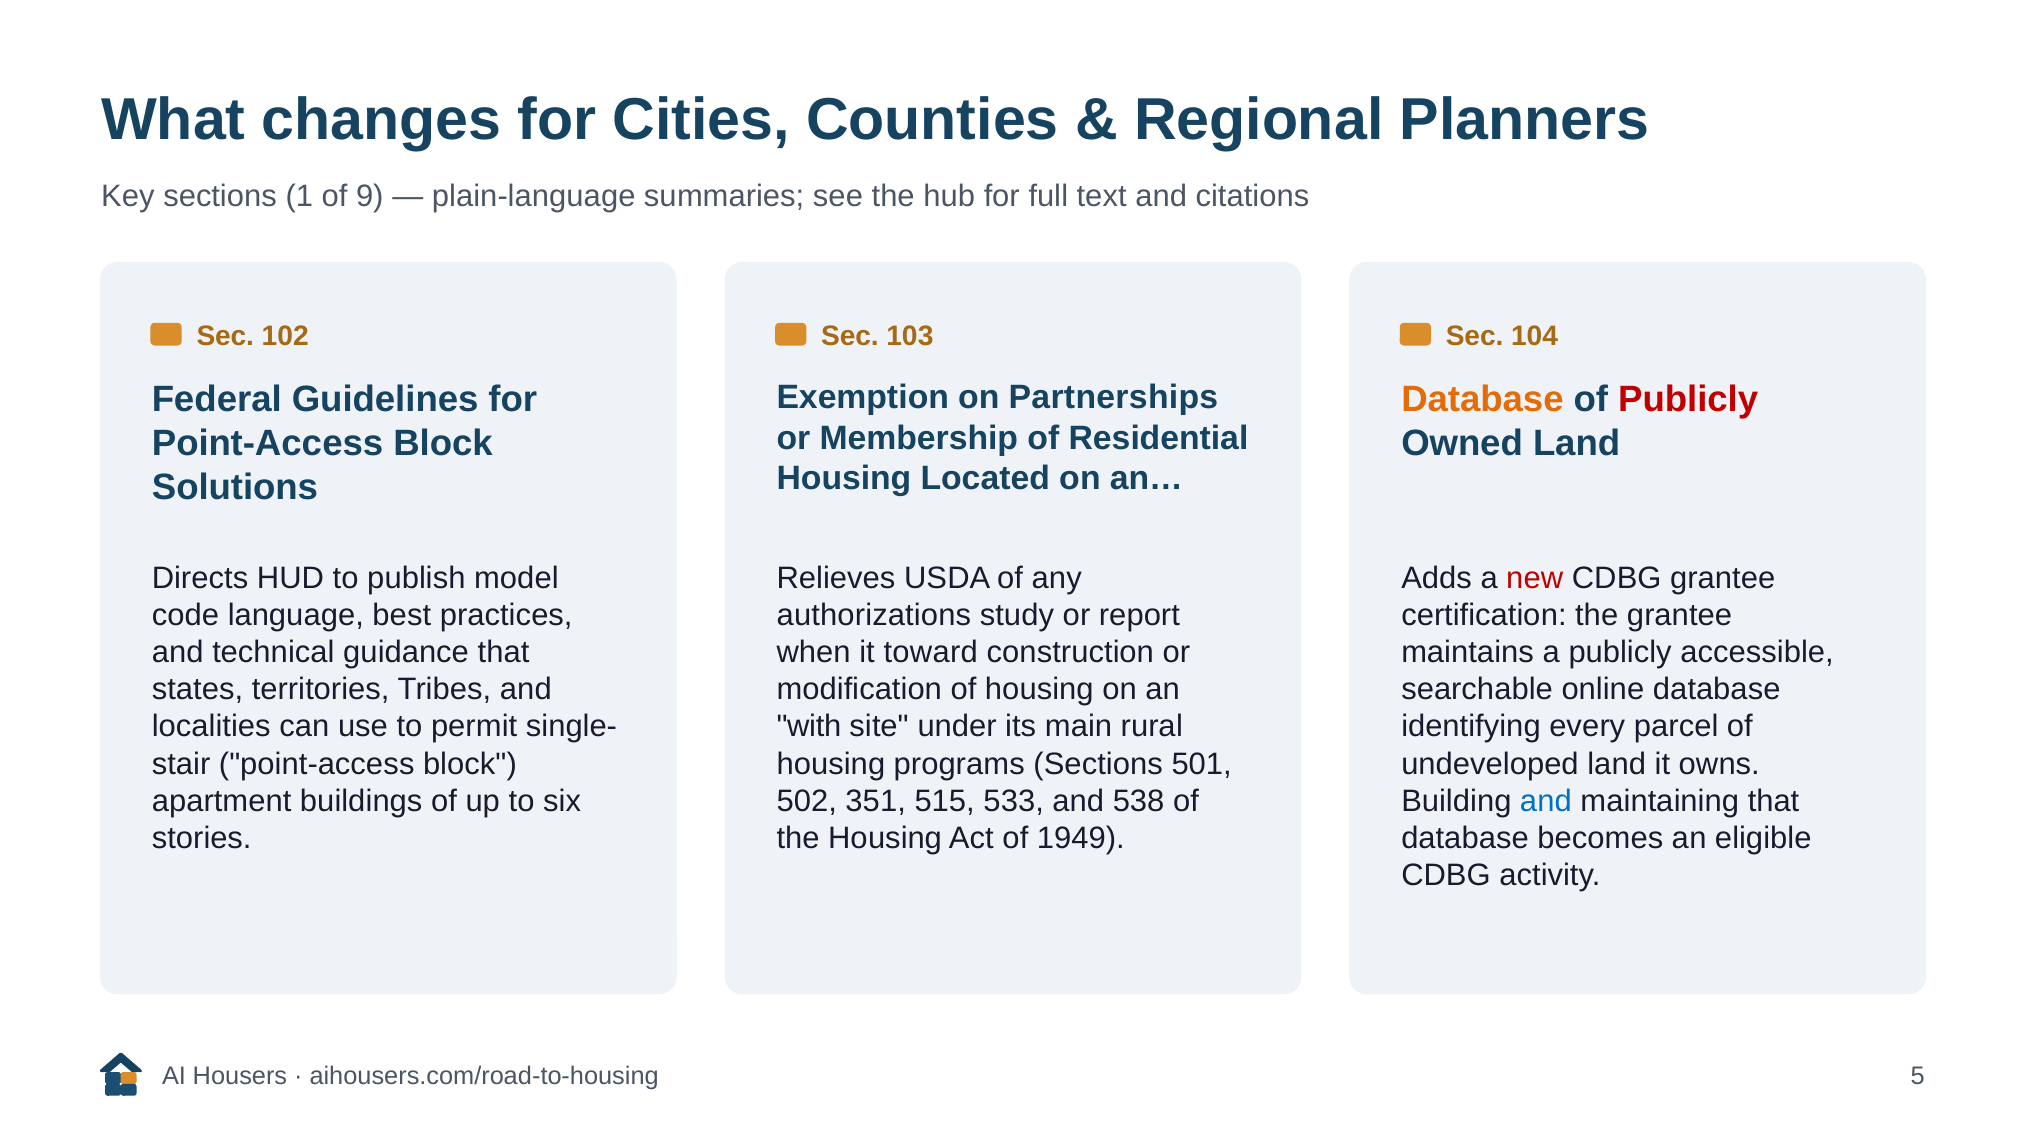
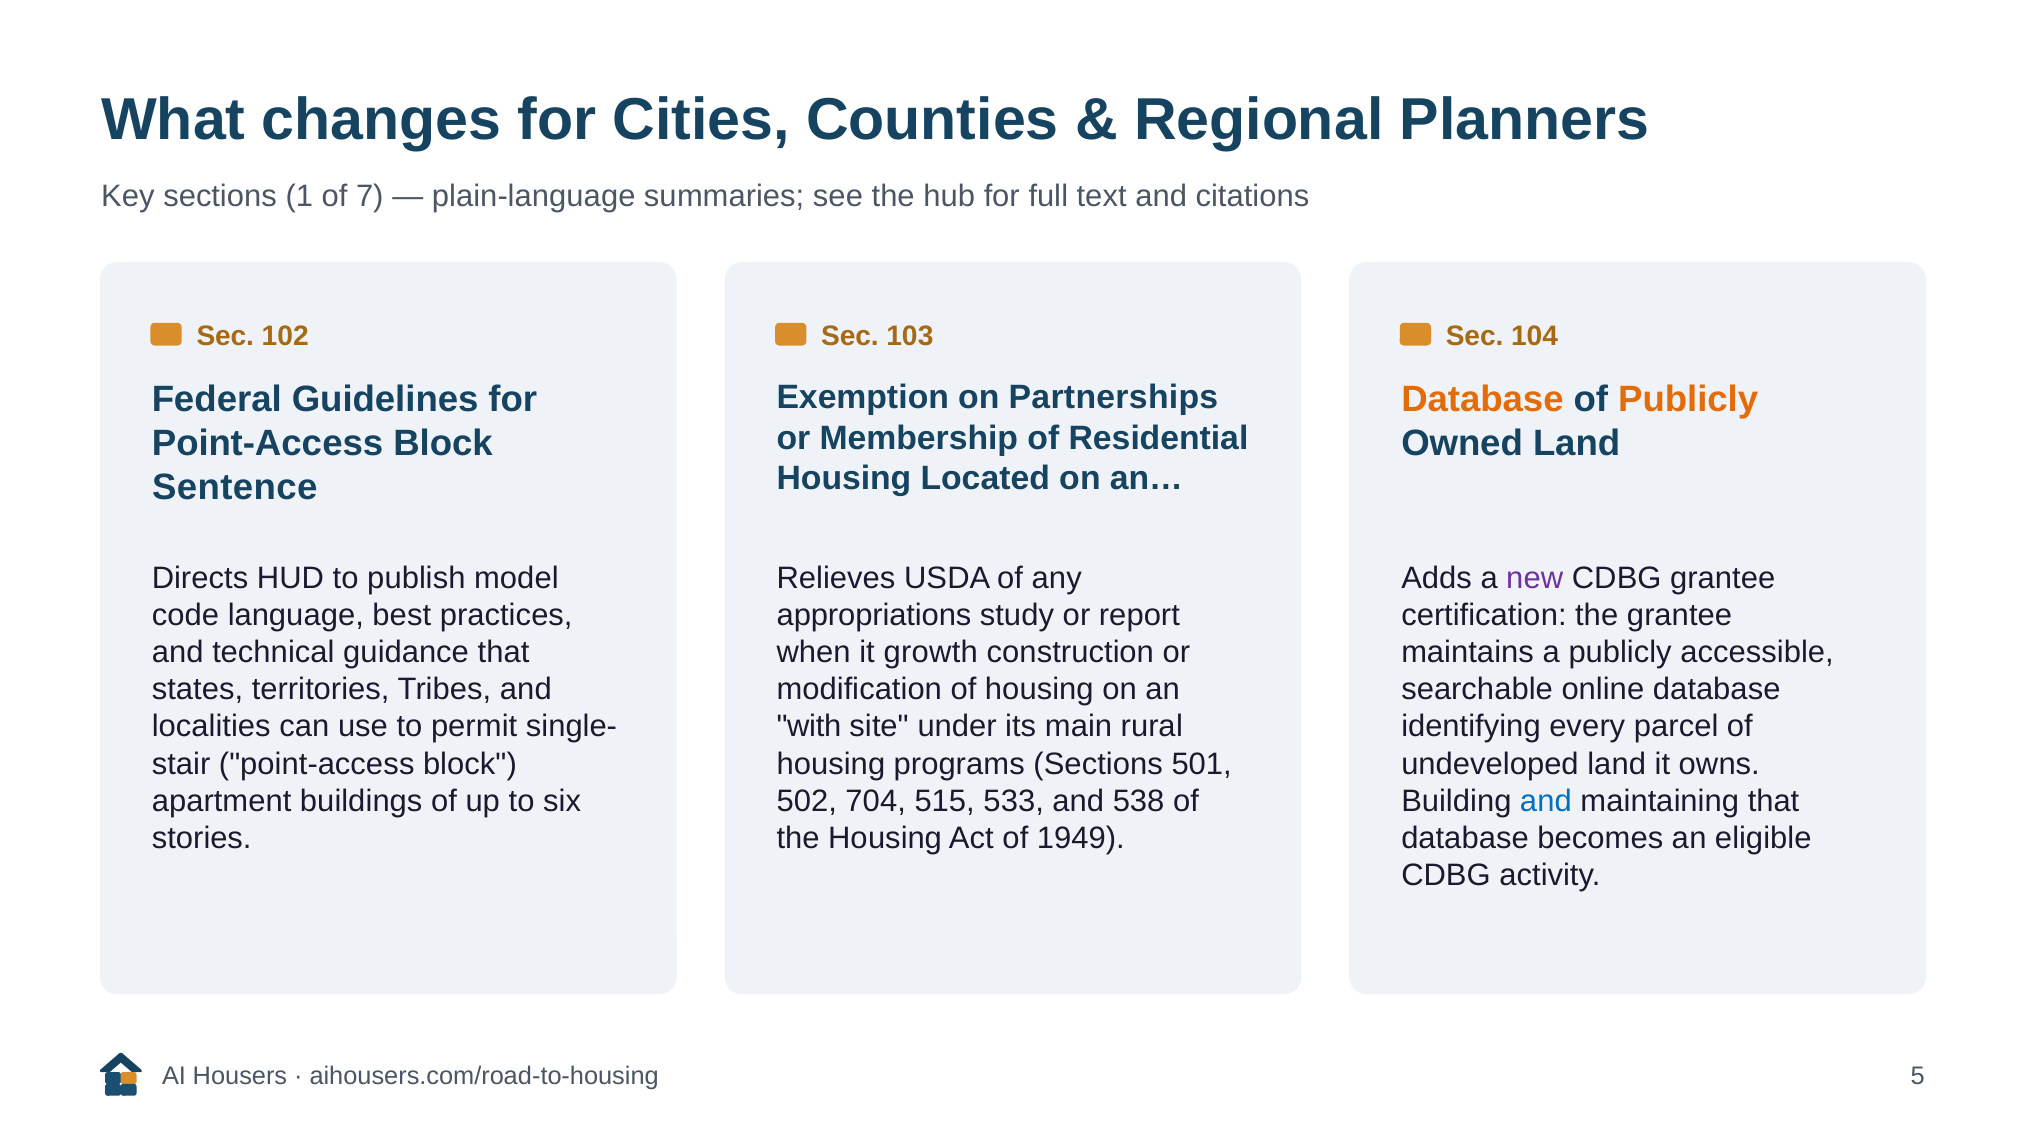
9: 9 -> 7
Publicly at (1688, 399) colour: red -> orange
Solutions: Solutions -> Sentence
new colour: red -> purple
authorizations: authorizations -> appropriations
toward: toward -> growth
351: 351 -> 704
